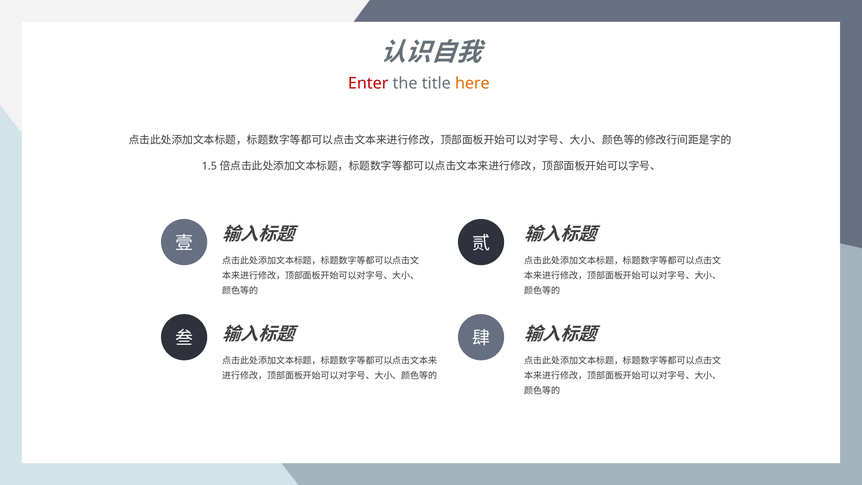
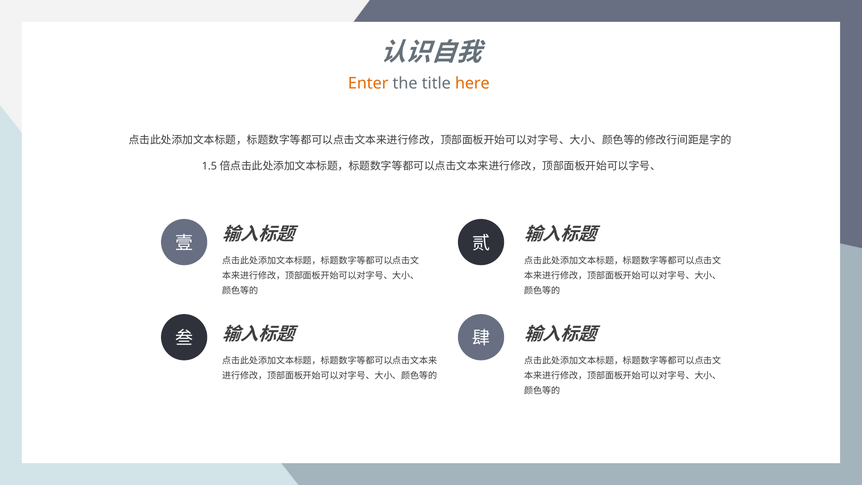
Enter colour: red -> orange
